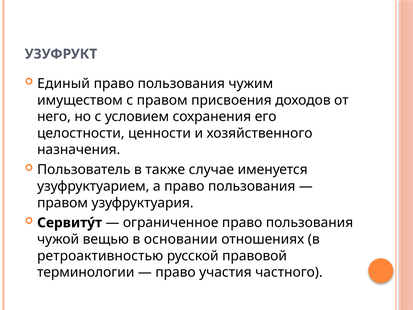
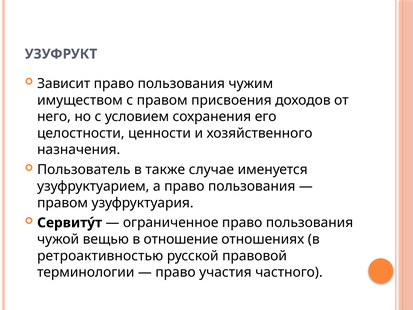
Единый: Единый -> Зависит
основании: основании -> отношение
